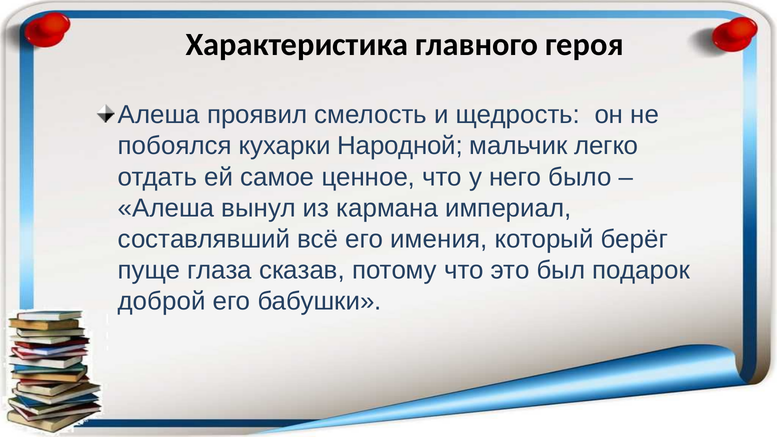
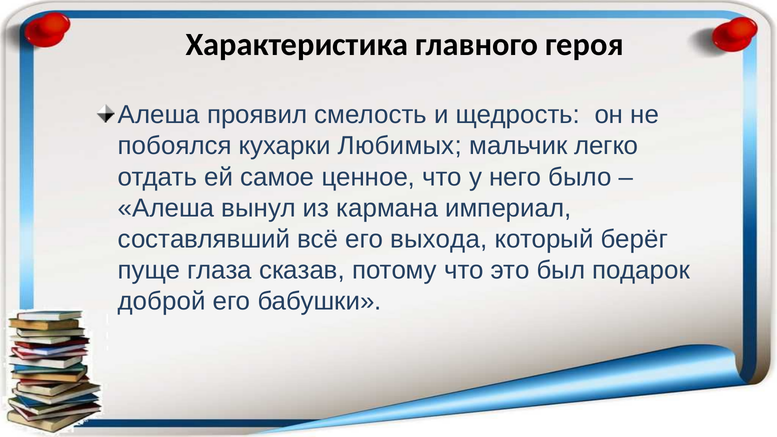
Народной: Народной -> Любимых
имения: имения -> выхода
